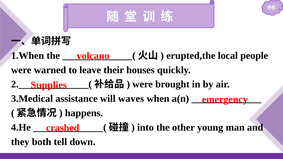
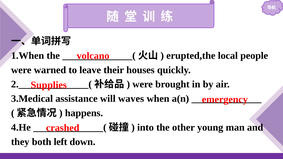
tell: tell -> left
